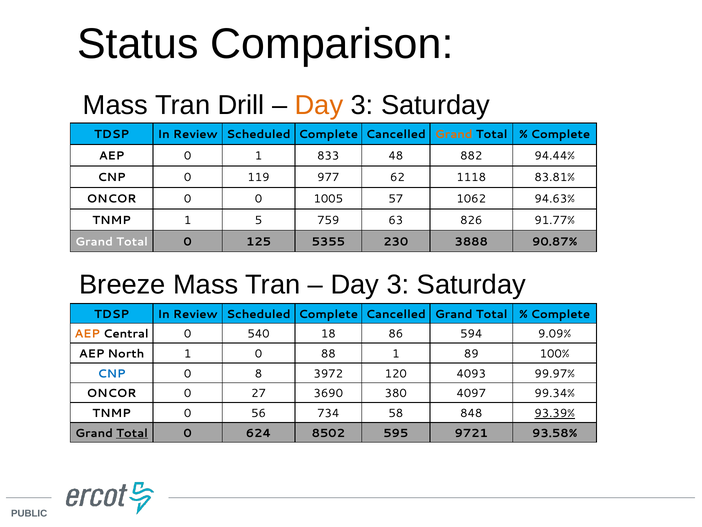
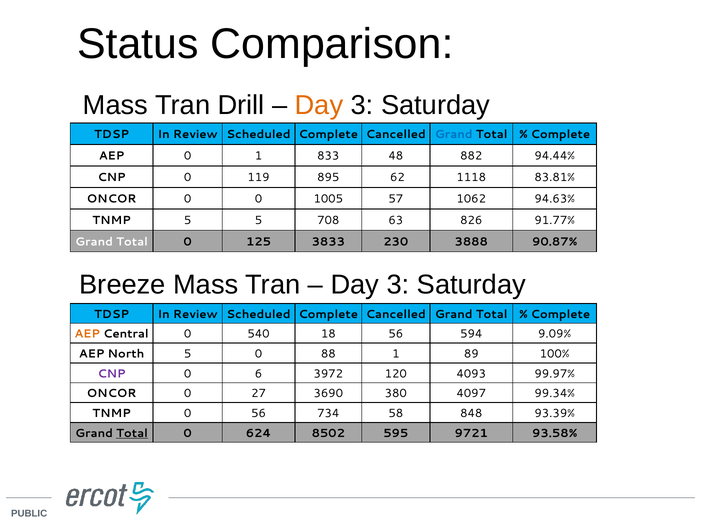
Grand at (454, 134) colour: orange -> blue
977: 977 -> 895
TNMP 1: 1 -> 5
759: 759 -> 708
5355: 5355 -> 3833
18 86: 86 -> 56
North 1: 1 -> 5
CNP at (112, 373) colour: blue -> purple
8: 8 -> 6
93.39% underline: present -> none
